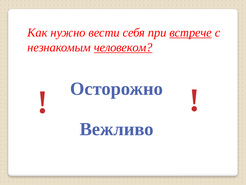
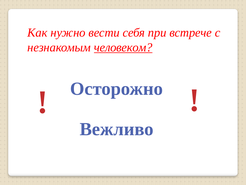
встрече underline: present -> none
